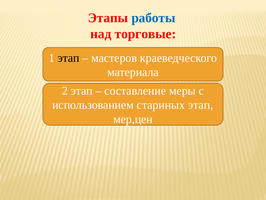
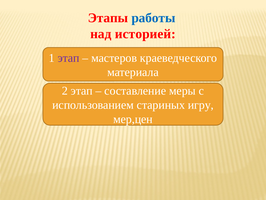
торговые: торговые -> историей
этап at (69, 58) colour: black -> purple
стариных этап: этап -> игру
